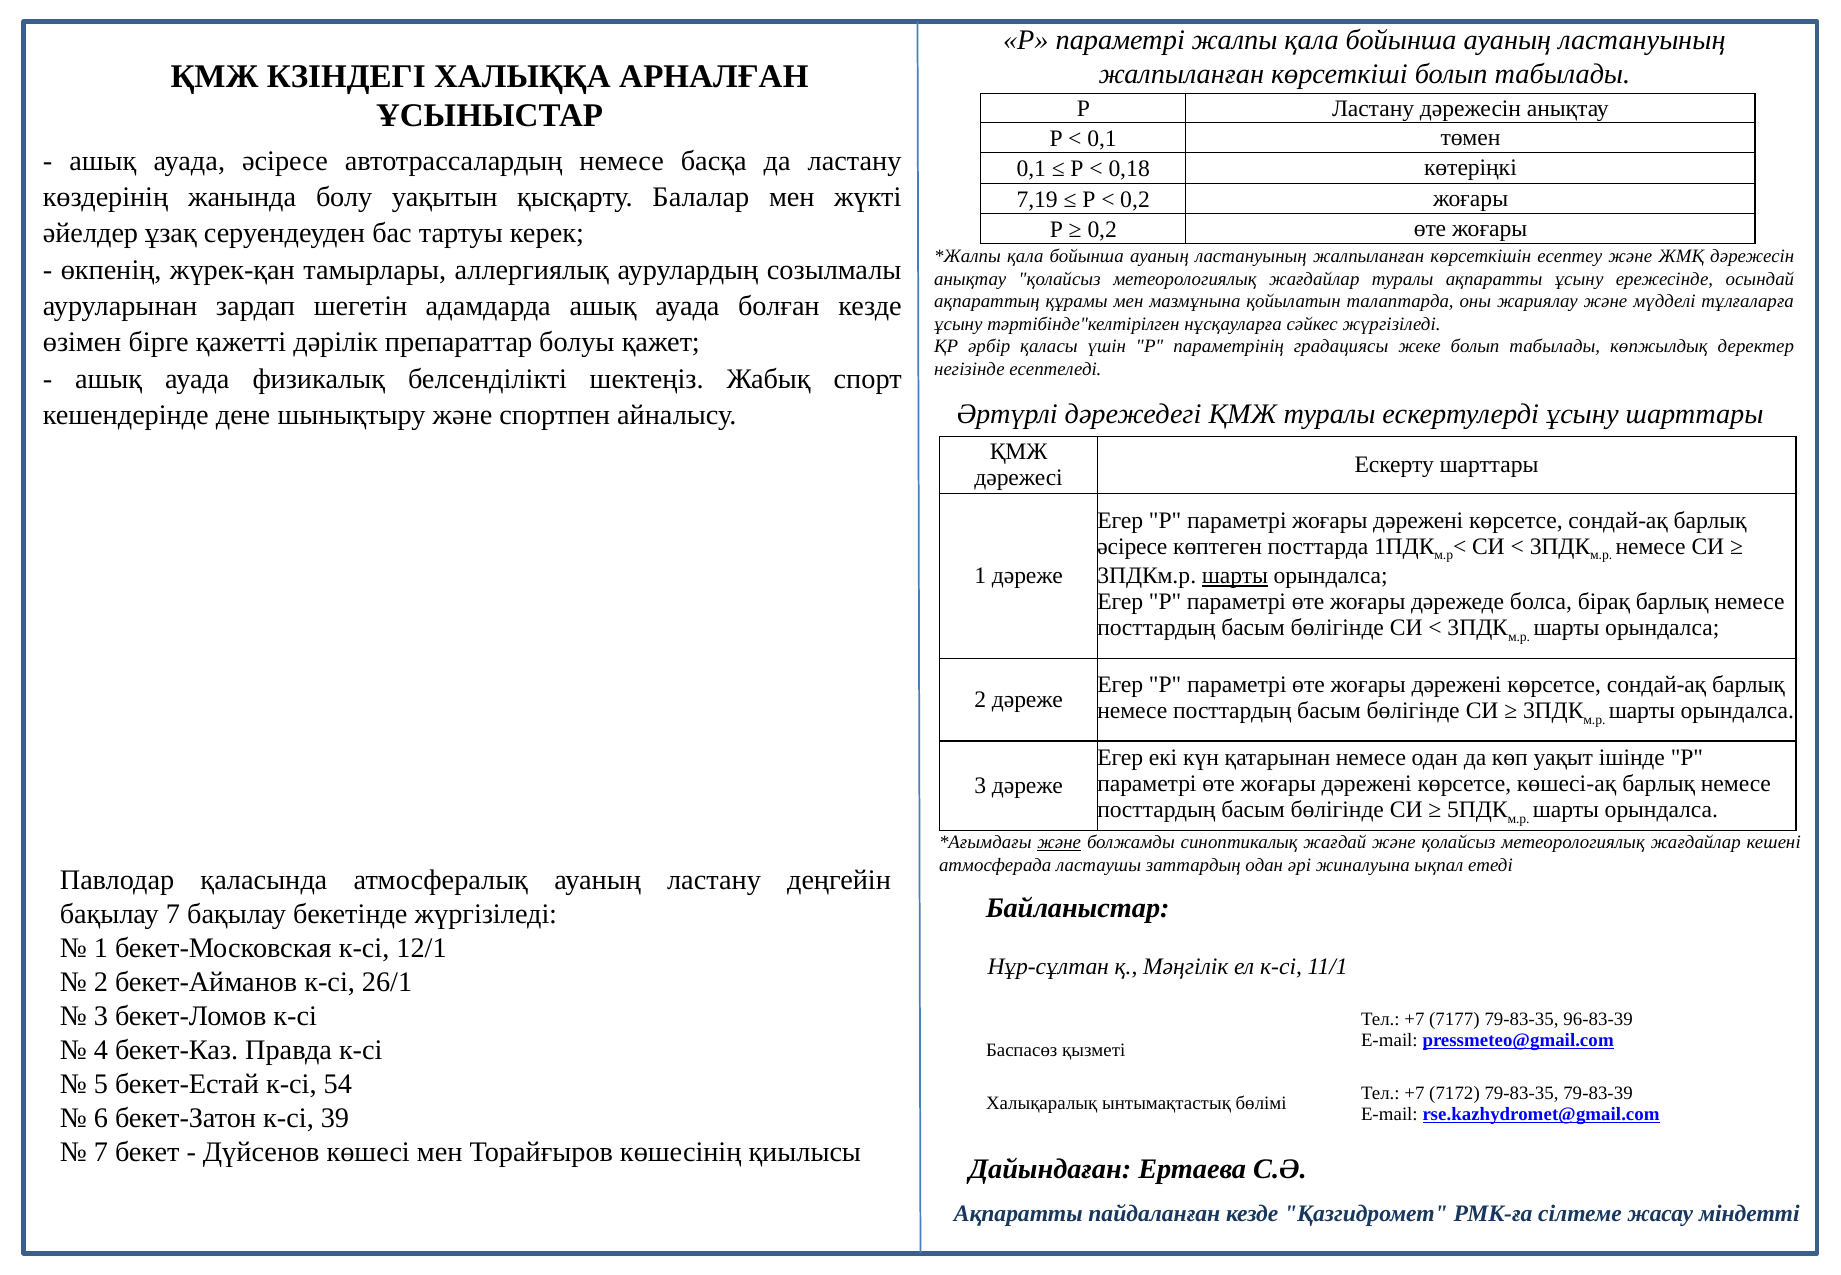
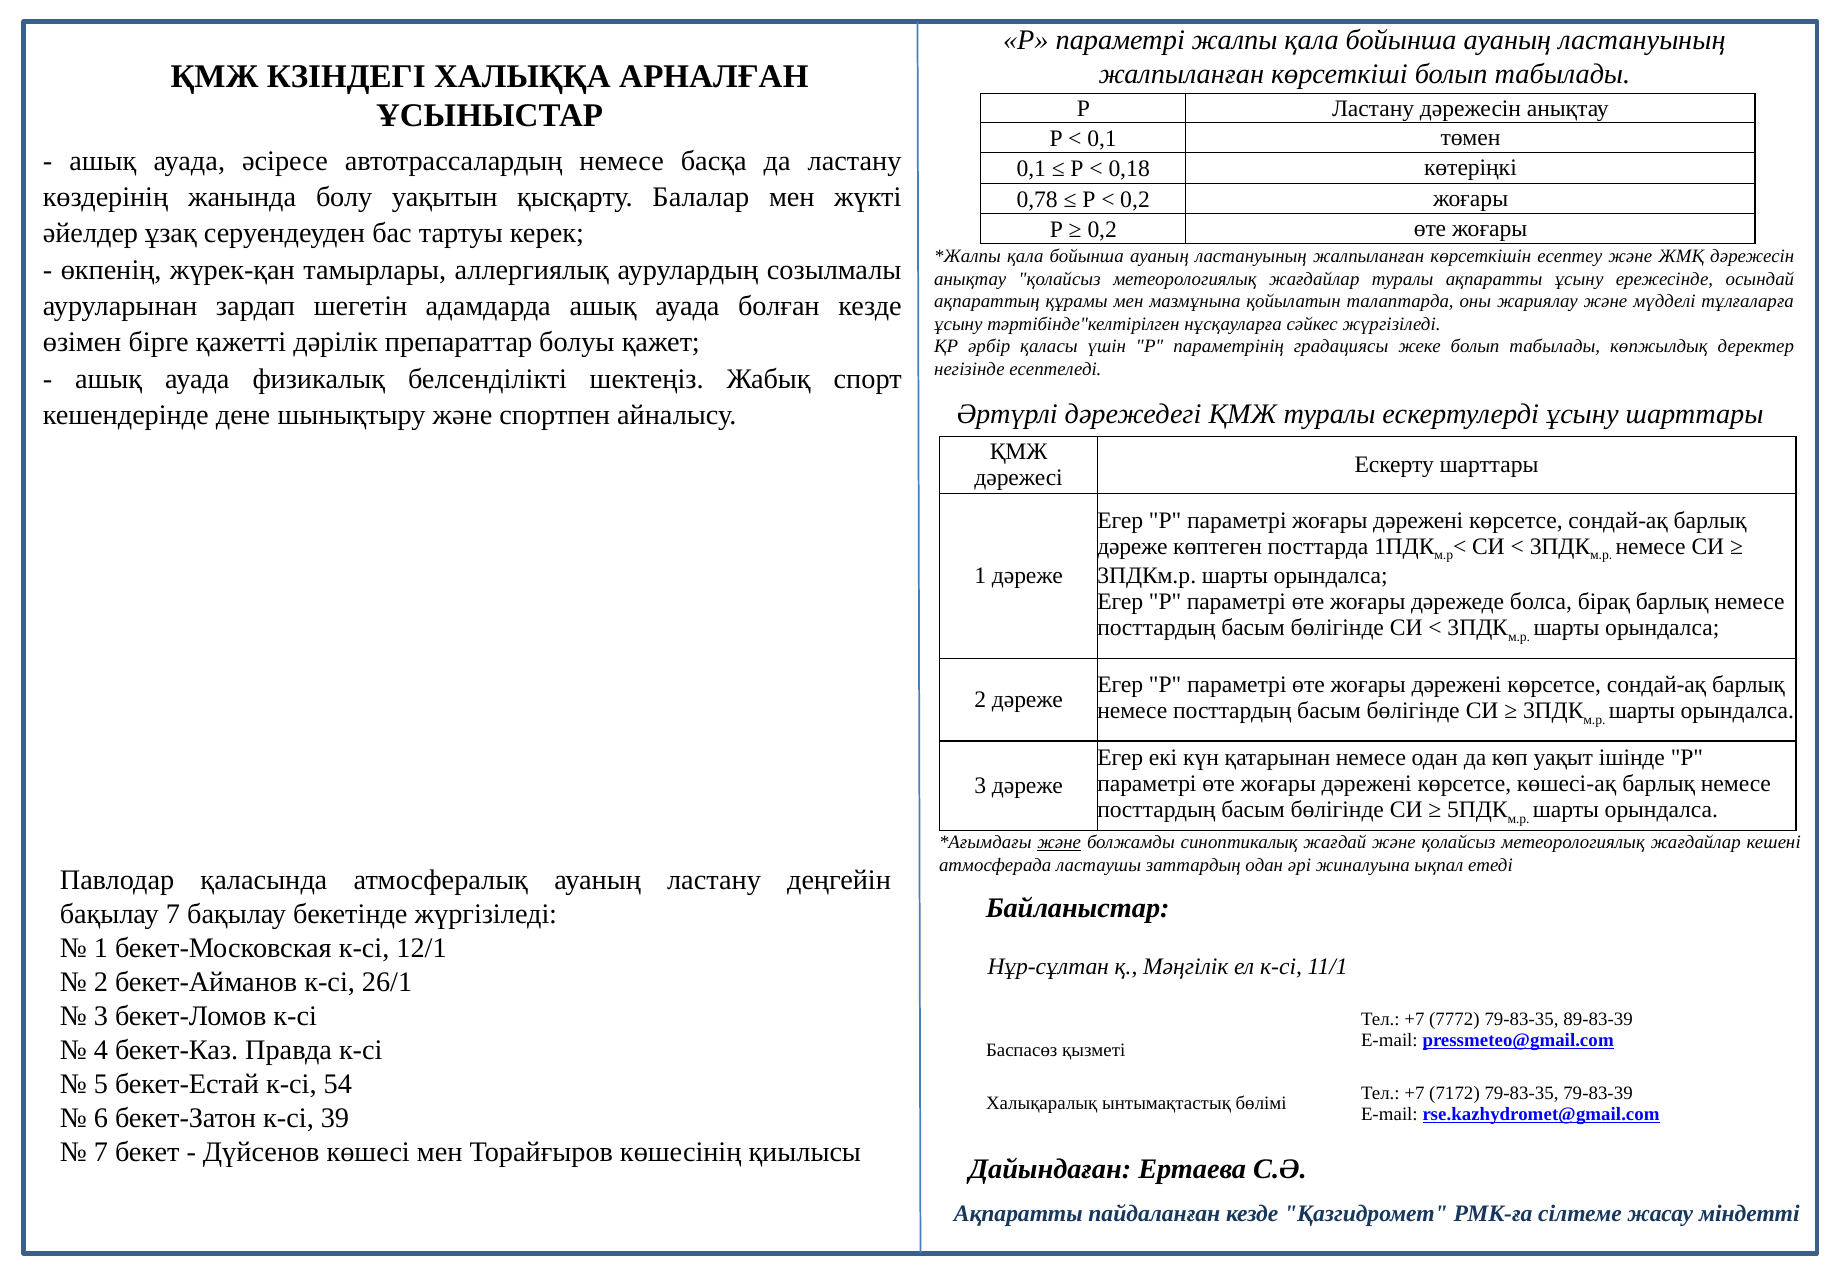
7,19: 7,19 -> 0,78
әсіресе at (1132, 546): әсіресе -> дәреже
шарты at (1235, 576) underline: present -> none
7177: 7177 -> 7772
96-83-39: 96-83-39 -> 89-83-39
